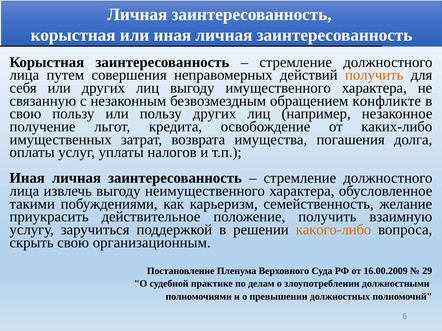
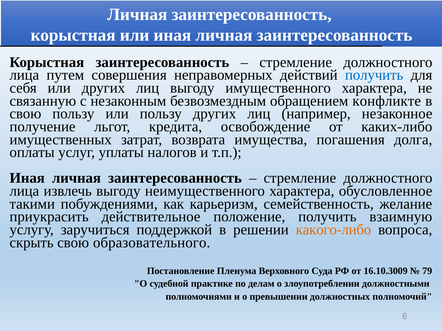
получить at (374, 75) colour: orange -> blue
организационным: организационным -> образовательного
16.00.2009: 16.00.2009 -> 16.10.3009
29: 29 -> 79
